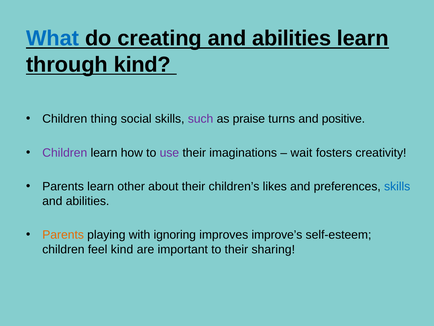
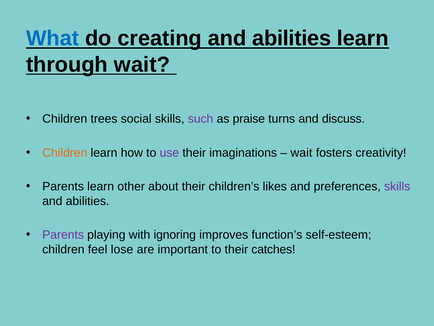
through kind: kind -> wait
thing: thing -> trees
positive: positive -> discuss
Children at (65, 153) colour: purple -> orange
skills at (397, 186) colour: blue -> purple
Parents at (63, 235) colour: orange -> purple
improve’s: improve’s -> function’s
feel kind: kind -> lose
sharing: sharing -> catches
